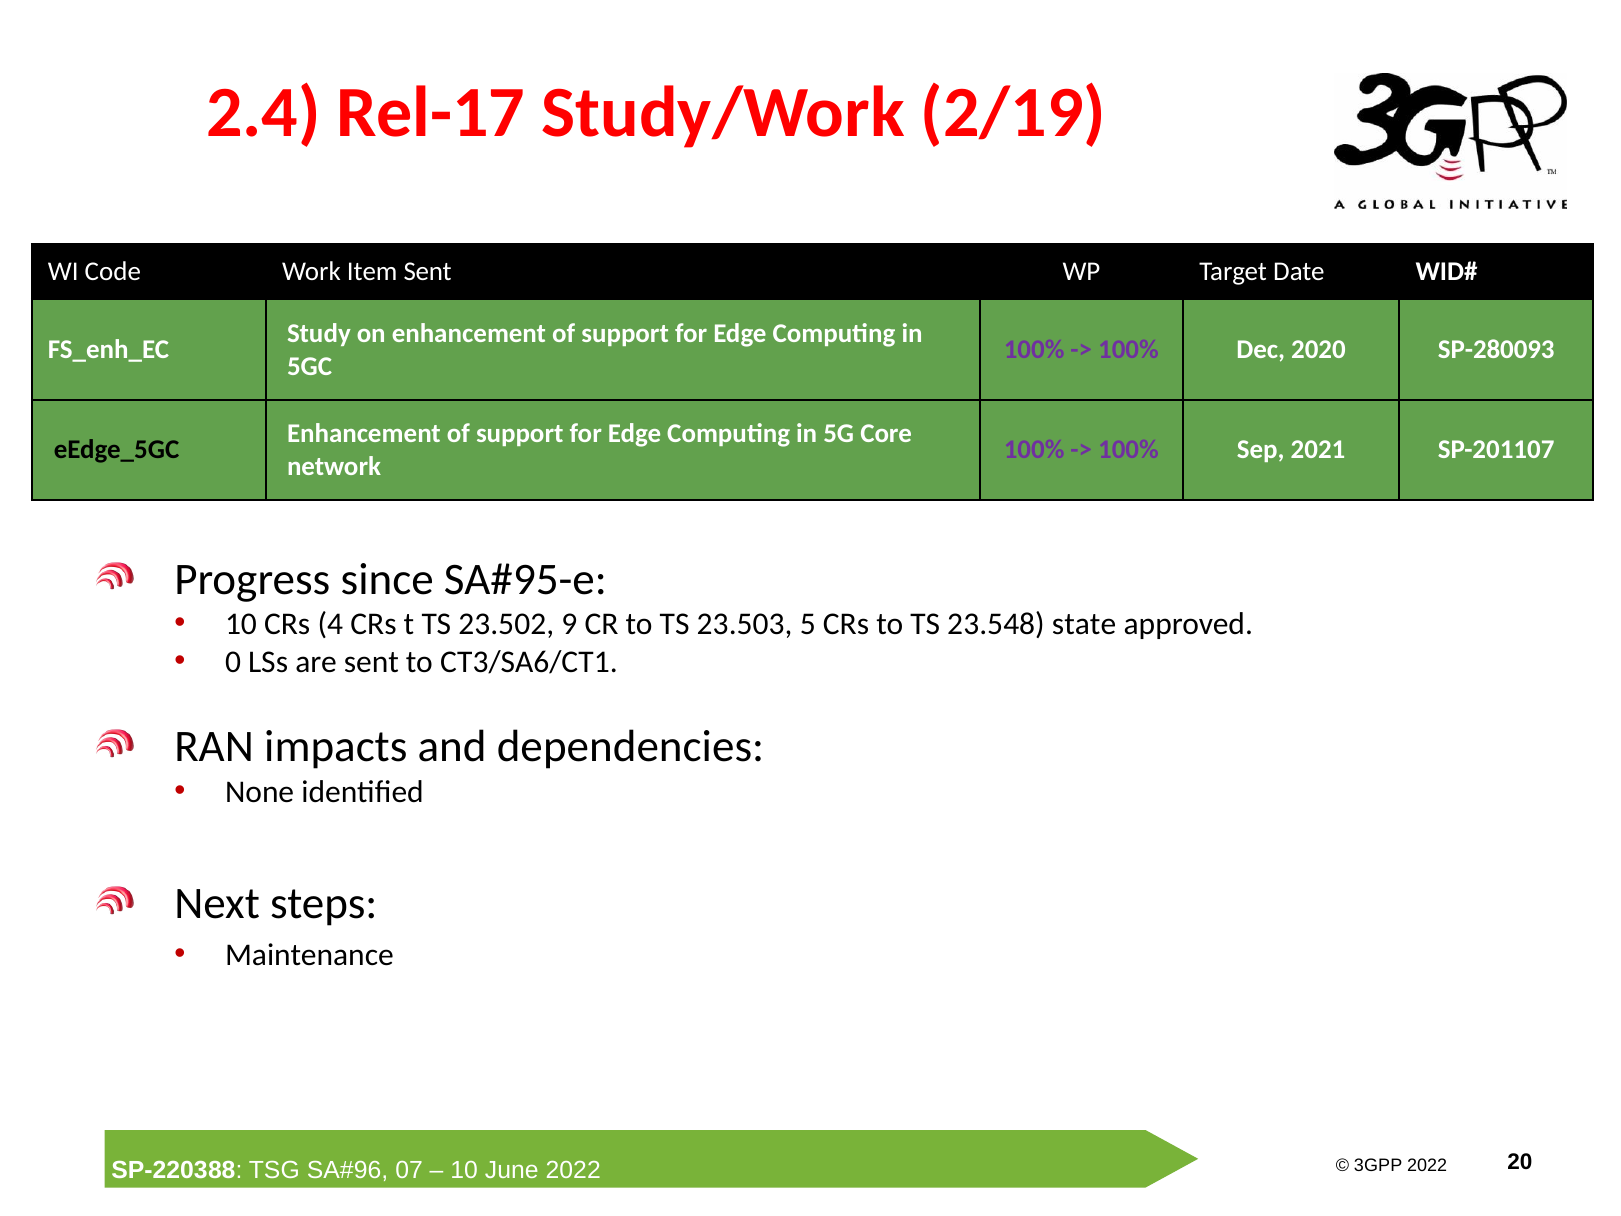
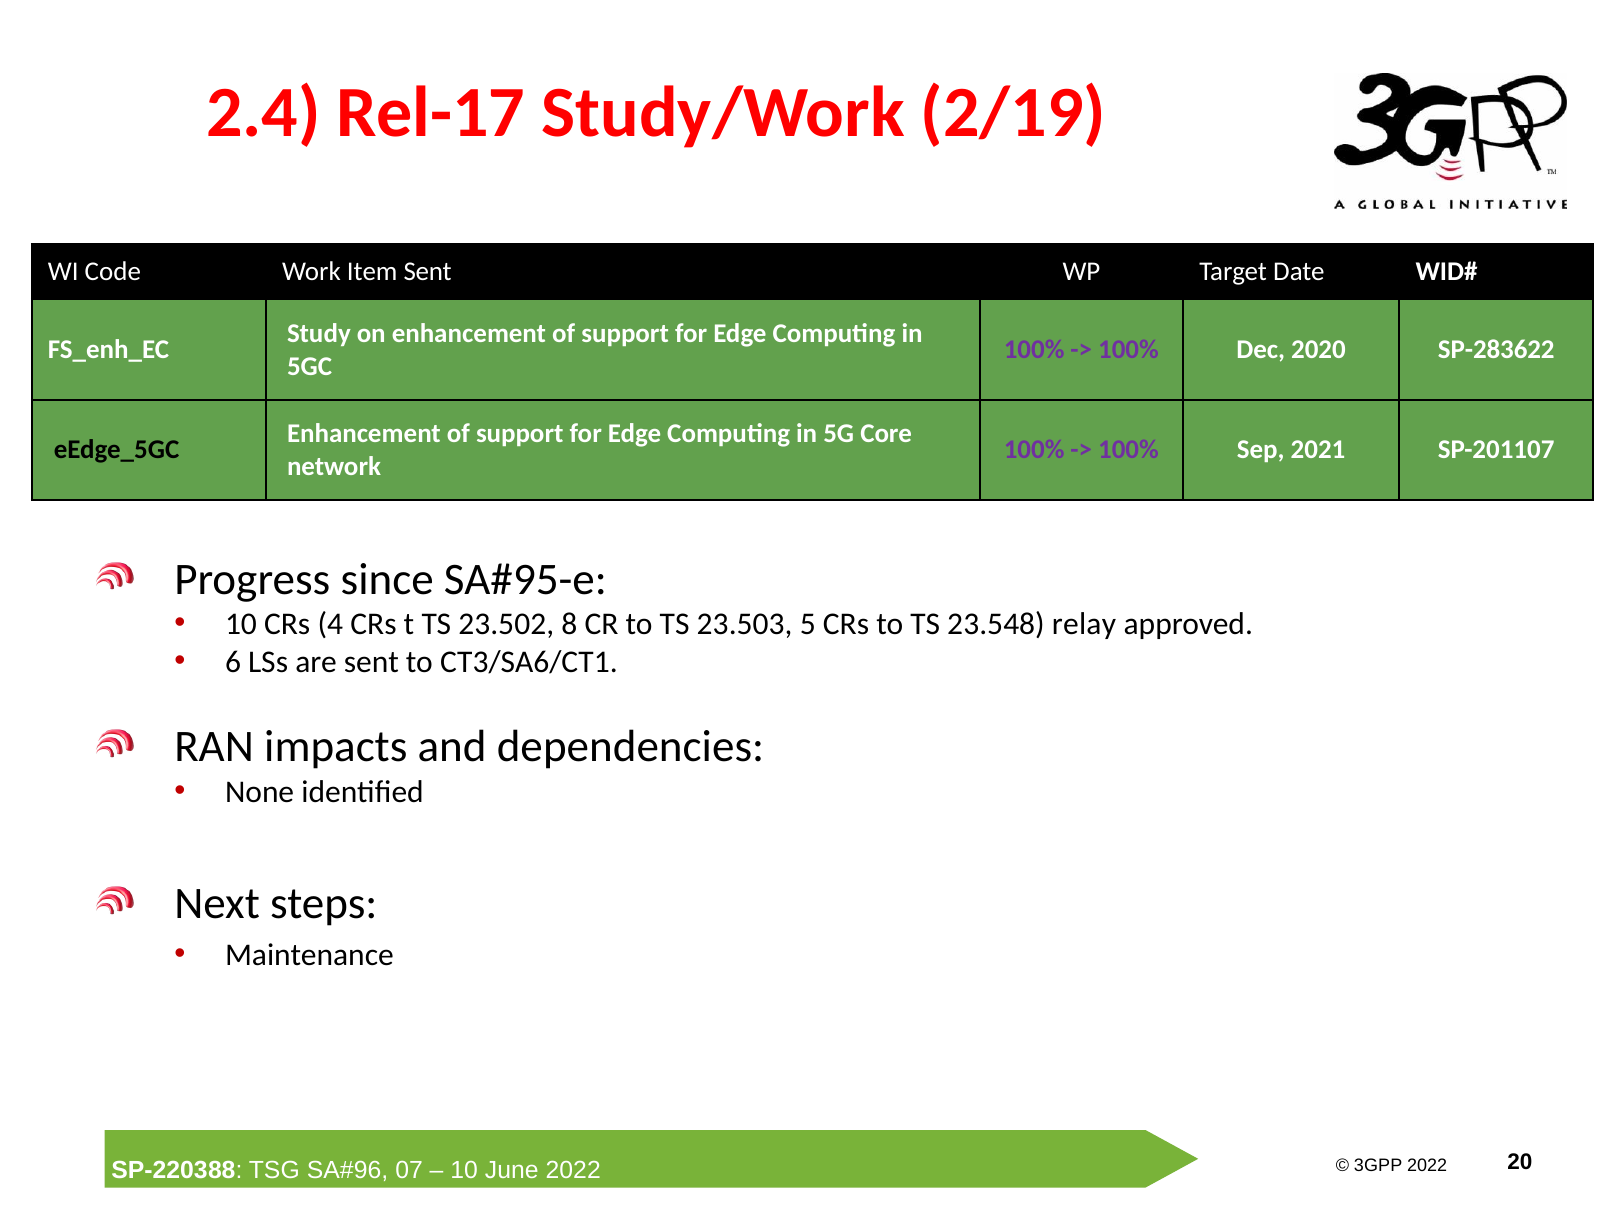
SP-280093: SP-280093 -> SP-283622
9: 9 -> 8
state: state -> relay
0: 0 -> 6
